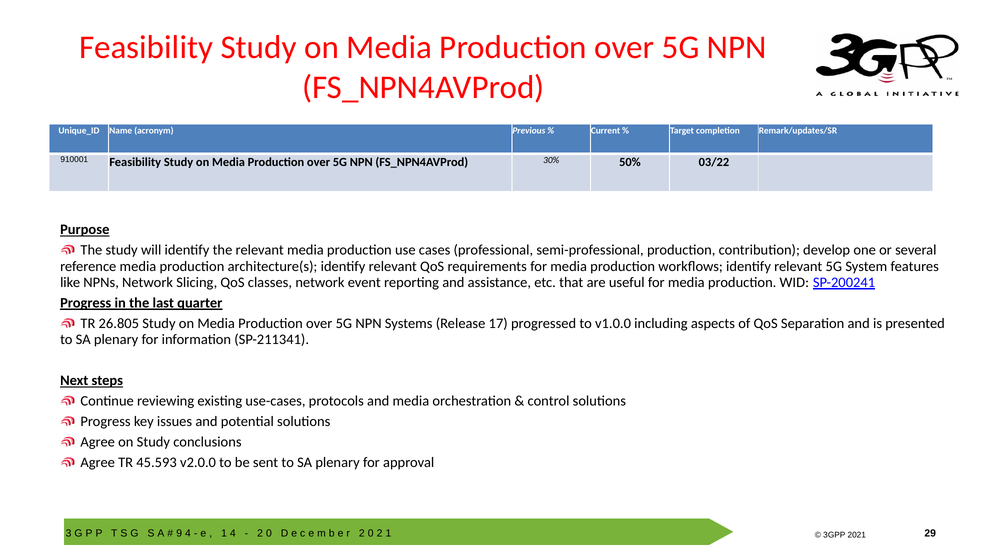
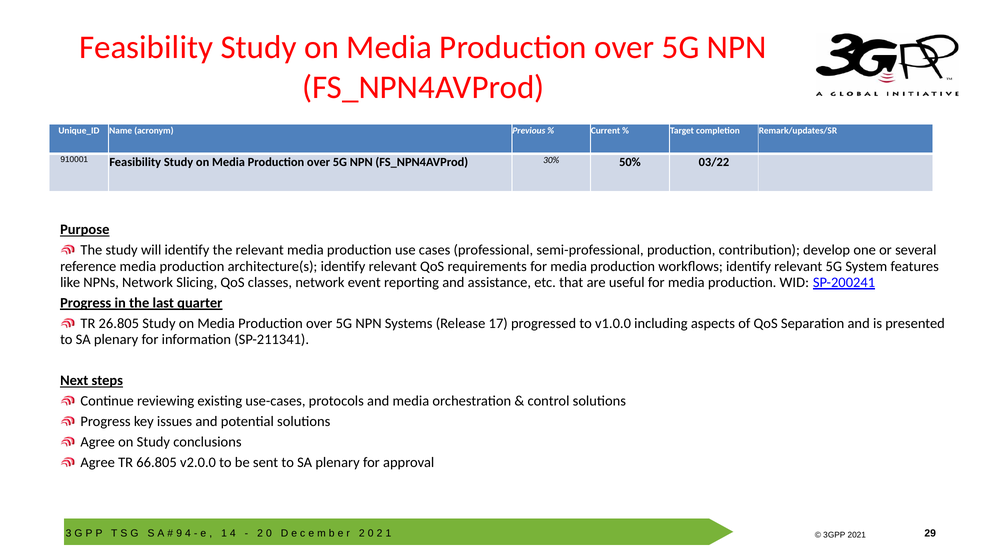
45.593: 45.593 -> 66.805
